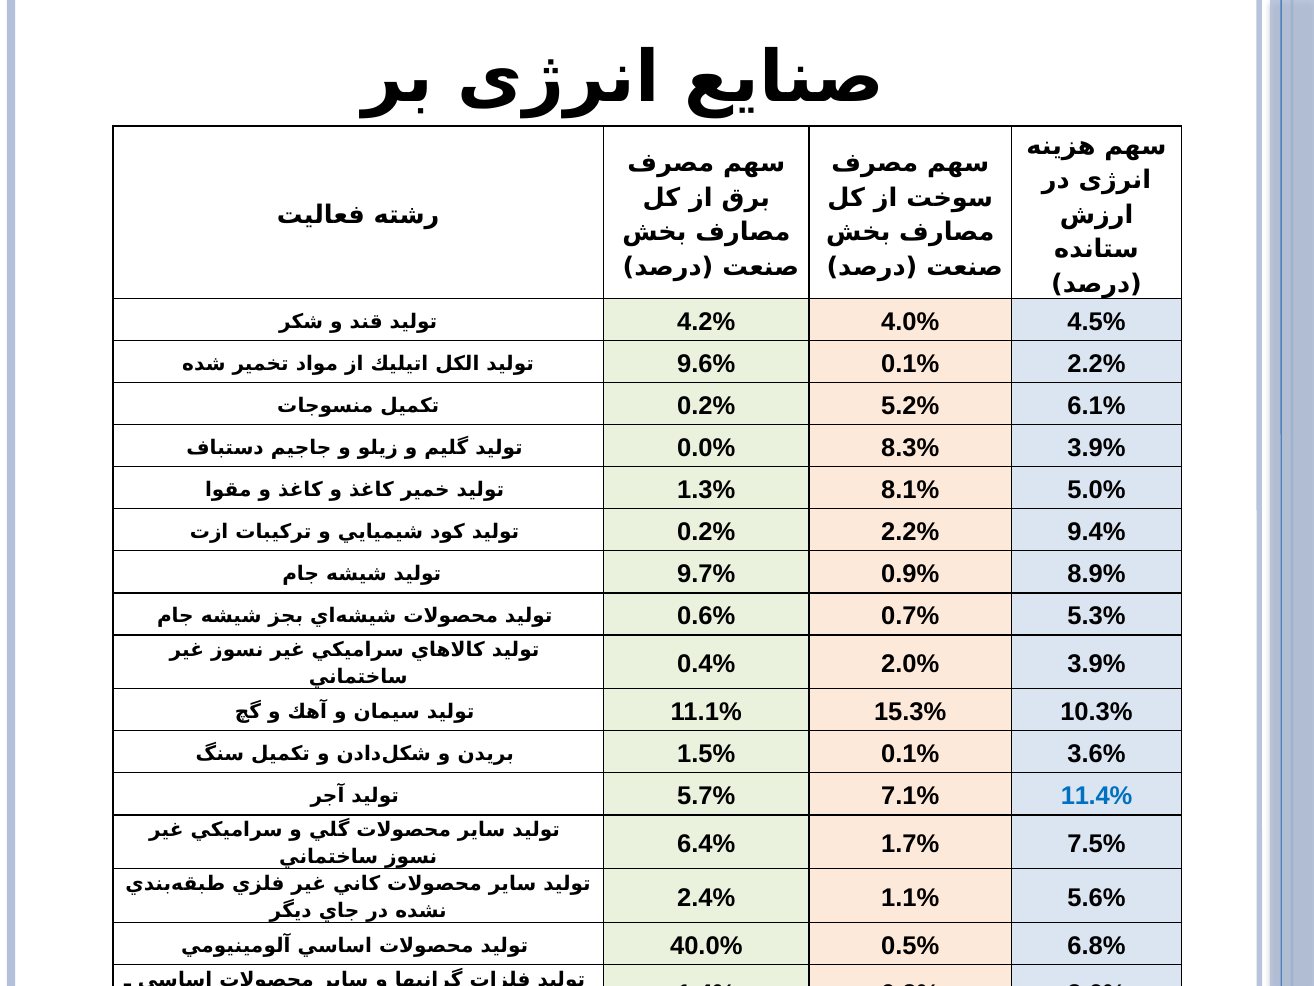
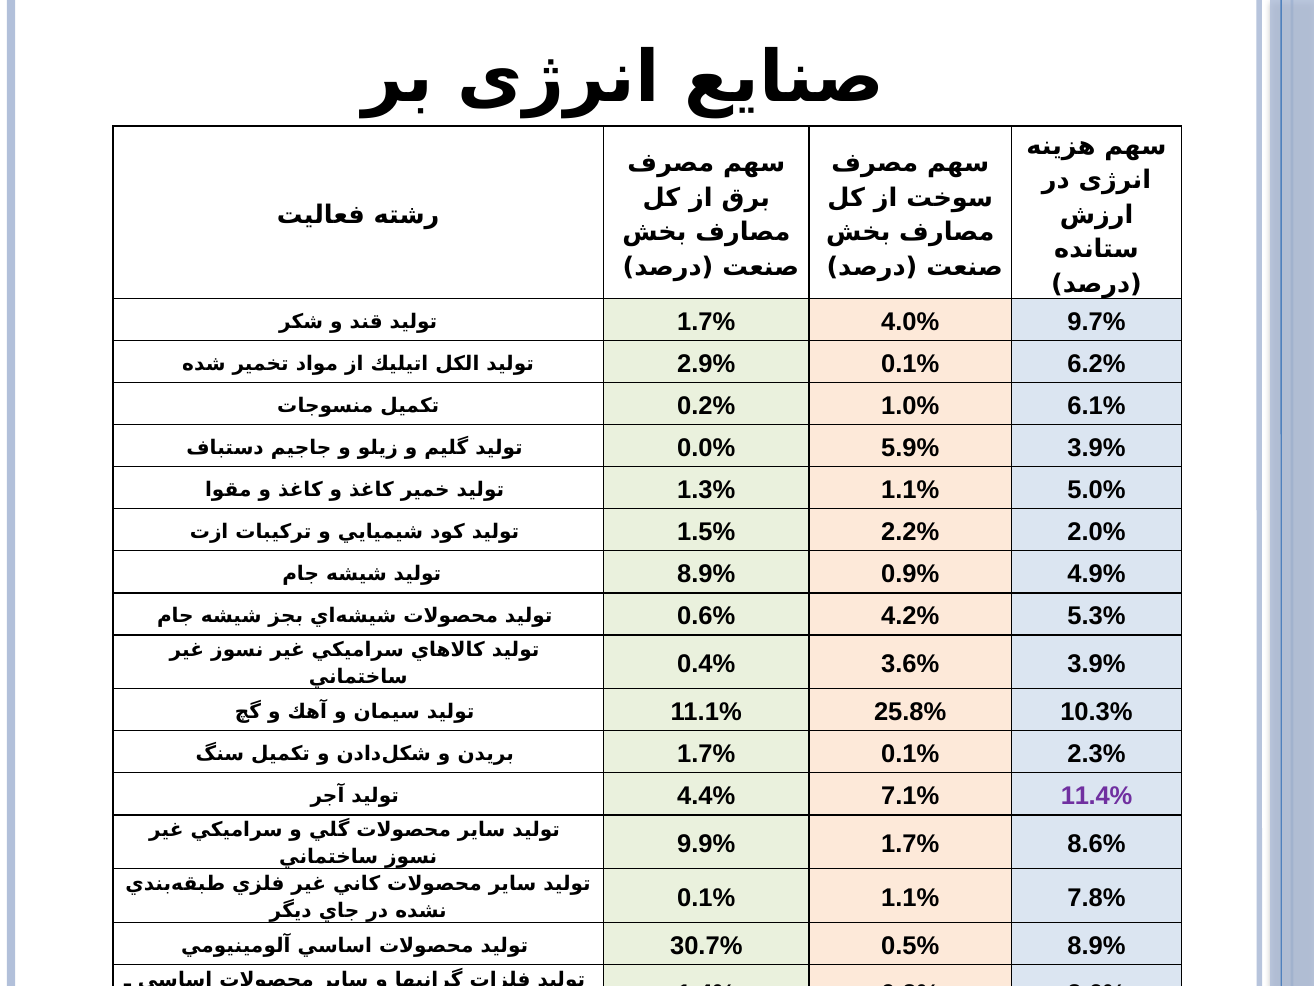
4.2% at (706, 322): 4.2% -> 1.7%
4.5%: 4.5% -> 9.7%
9.6%: 9.6% -> 2.9%
0.1% 2.2%: 2.2% -> 6.2%
5.2%: 5.2% -> 1.0%
8.3%: 8.3% -> 5.9%
1.3% 8.1%: 8.1% -> 1.1%
0.2% at (706, 532): 0.2% -> 1.5%
9.4%: 9.4% -> 2.0%
9.7% at (706, 574): 9.7% -> 8.9%
8.9%: 8.9% -> 4.9%
0.7%: 0.7% -> 4.2%
2.0%: 2.0% -> 3.6%
15.3%: 15.3% -> 25.8%
1.5% at (706, 754): 1.5% -> 1.7%
3.6%: 3.6% -> 2.3%
5.7%: 5.7% -> 4.4%
11.4% colour: blue -> purple
6.4%: 6.4% -> 9.9%
7.5%: 7.5% -> 8.6%
2.4% at (706, 898): 2.4% -> 0.1%
5.6%: 5.6% -> 7.8%
40.0%: 40.0% -> 30.7%
0.5% 6.8%: 6.8% -> 8.9%
